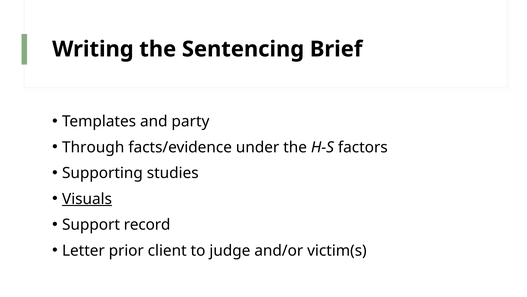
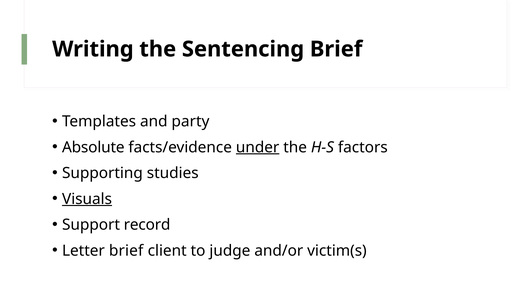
Through: Through -> Absolute
under underline: none -> present
Letter prior: prior -> brief
